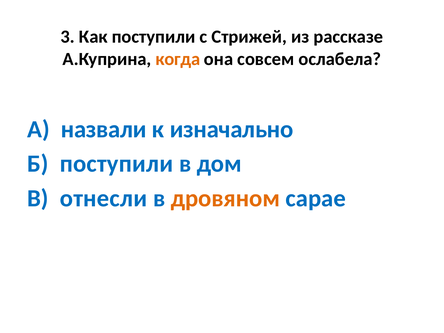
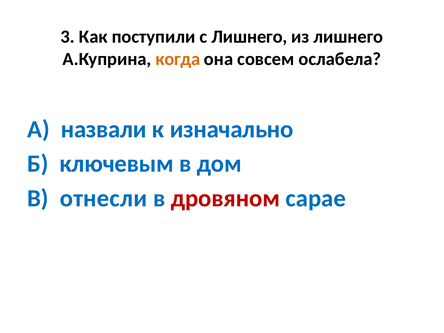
с Стрижей: Стрижей -> Лишнего
из рассказе: рассказе -> лишнего
Б поступили: поступили -> ключевым
дровяном colour: orange -> red
